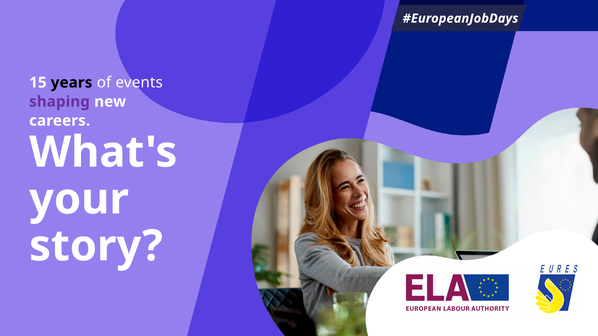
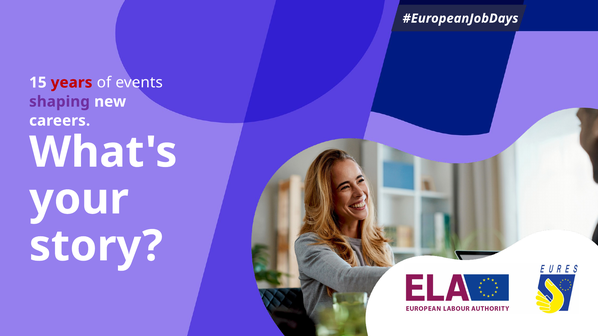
years colour: black -> red
